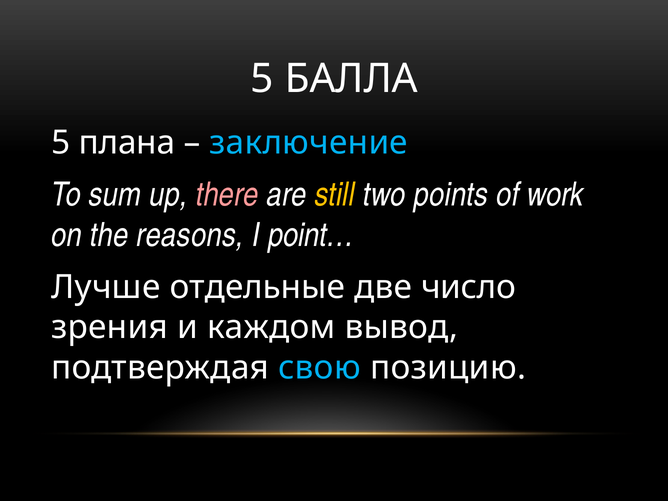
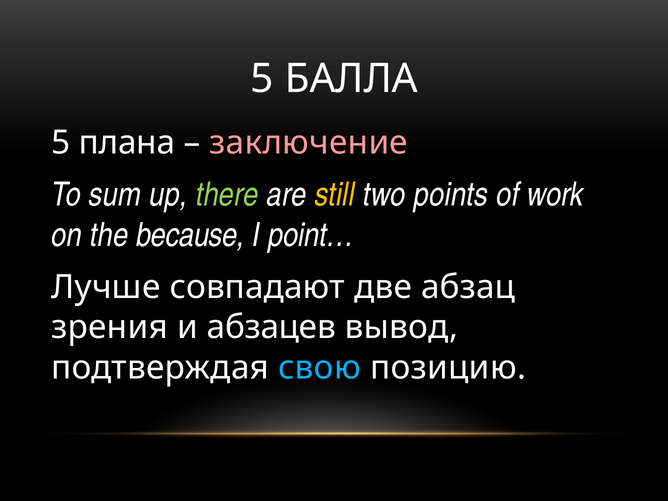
заключение colour: light blue -> pink
there colour: pink -> light green
reasons: reasons -> because
отдельные: отдельные -> совпадают
число: число -> абзац
каждом: каждом -> абзацев
